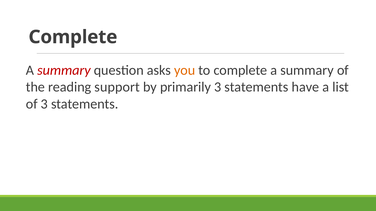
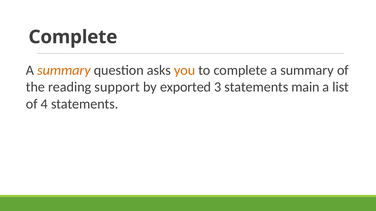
summary at (64, 70) colour: red -> orange
primarily: primarily -> exported
have: have -> main
of 3: 3 -> 4
